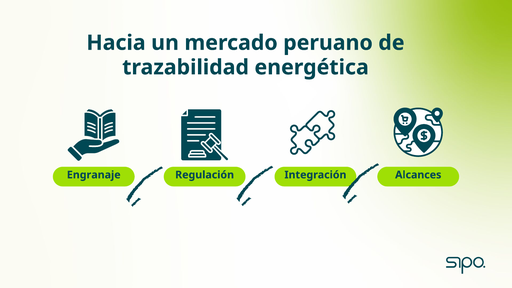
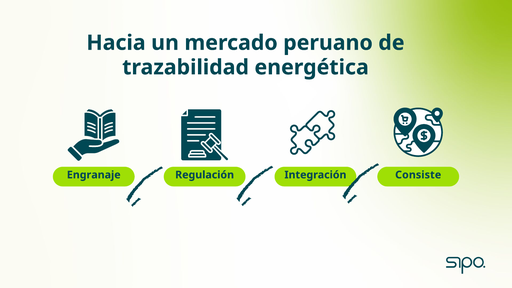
Alcances: Alcances -> Consiste
